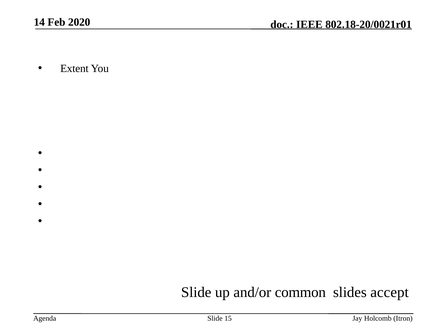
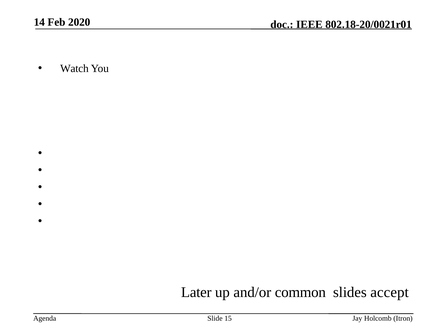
Extent: Extent -> Watch
Slide at (196, 293): Slide -> Later
